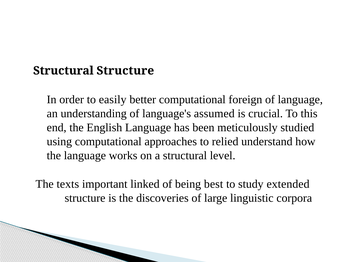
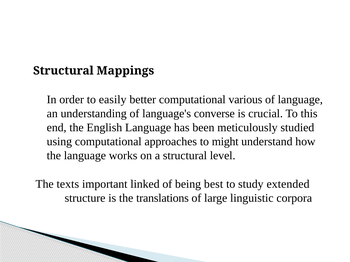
Structural Structure: Structure -> Mappings
foreign: foreign -> various
assumed: assumed -> converse
relied: relied -> might
discoveries: discoveries -> translations
